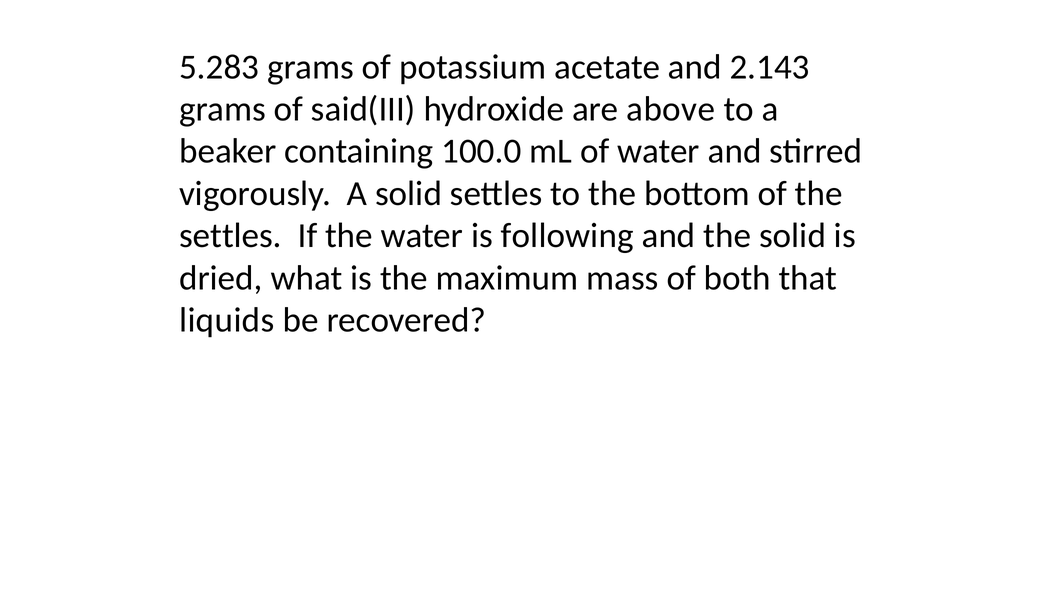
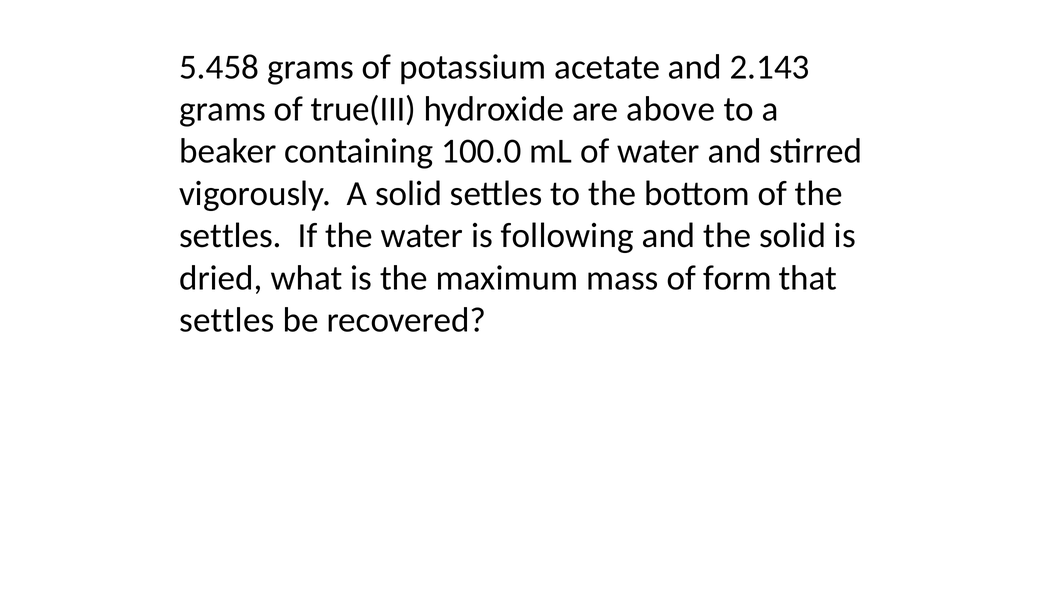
5.283: 5.283 -> 5.458
said(III: said(III -> true(III
both: both -> form
liquids at (227, 320): liquids -> settles
